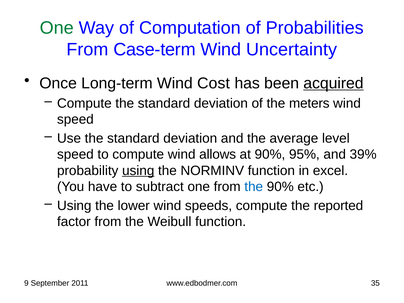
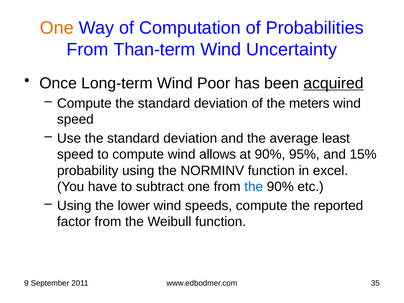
One at (57, 28) colour: green -> orange
Case-term: Case-term -> Than-term
Cost: Cost -> Poor
level: level -> least
39%: 39% -> 15%
using at (138, 171) underline: present -> none
